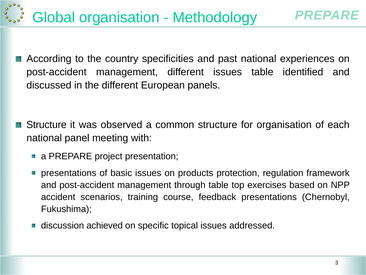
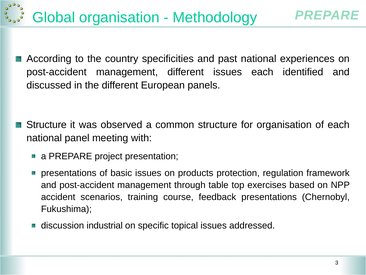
issues table: table -> each
achieved: achieved -> industrial
